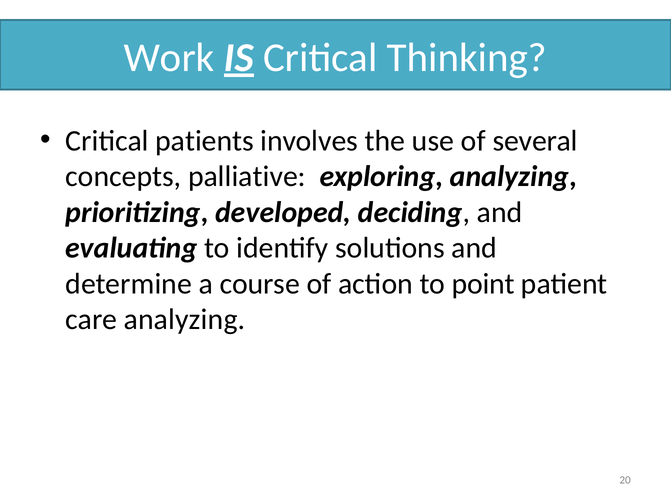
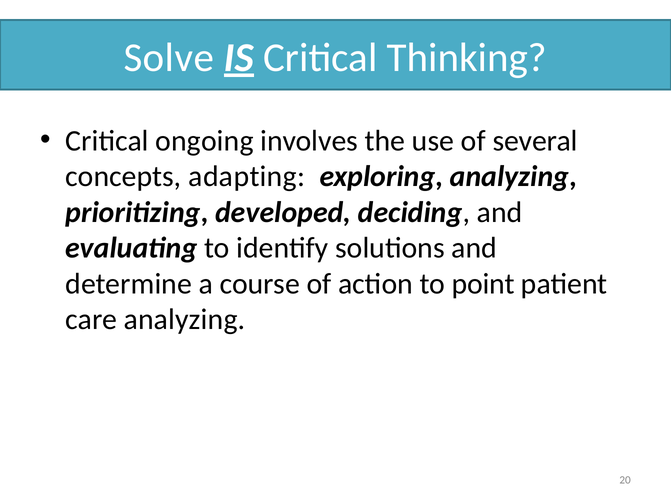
Work: Work -> Solve
patients: patients -> ongoing
palliative: palliative -> adapting
